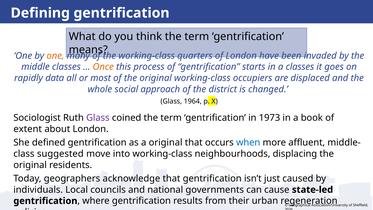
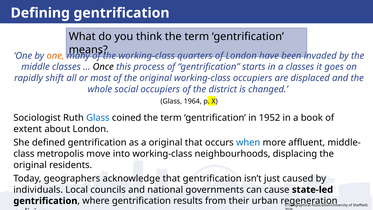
Once colour: orange -> black
data: data -> shift
social approach: approach -> occupiers
Glass at (98, 118) colour: purple -> blue
1973: 1973 -> 1952
suggested: suggested -> metropolis
